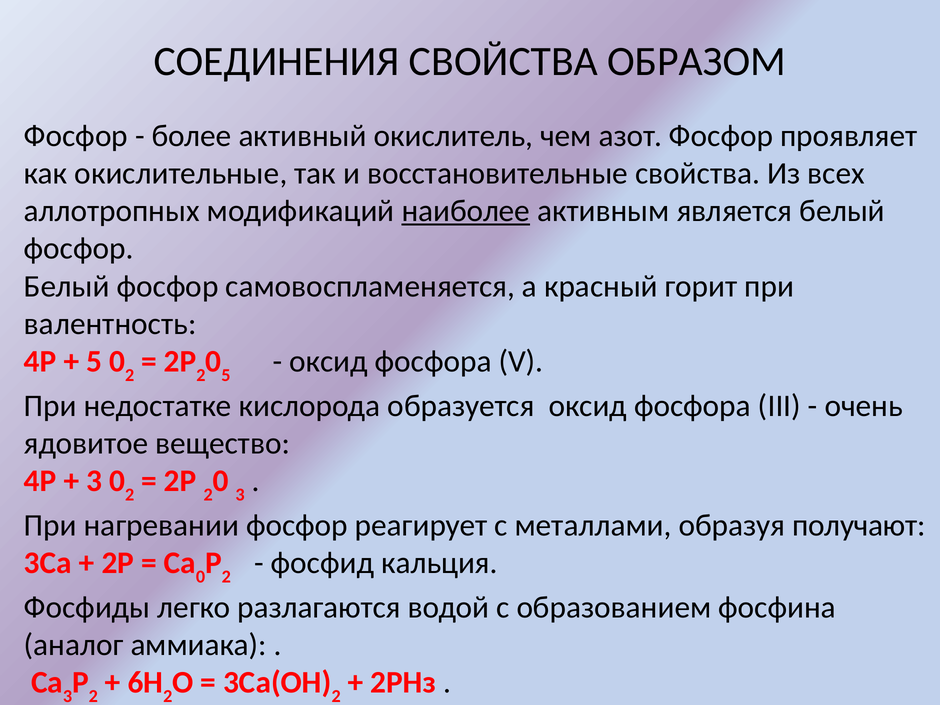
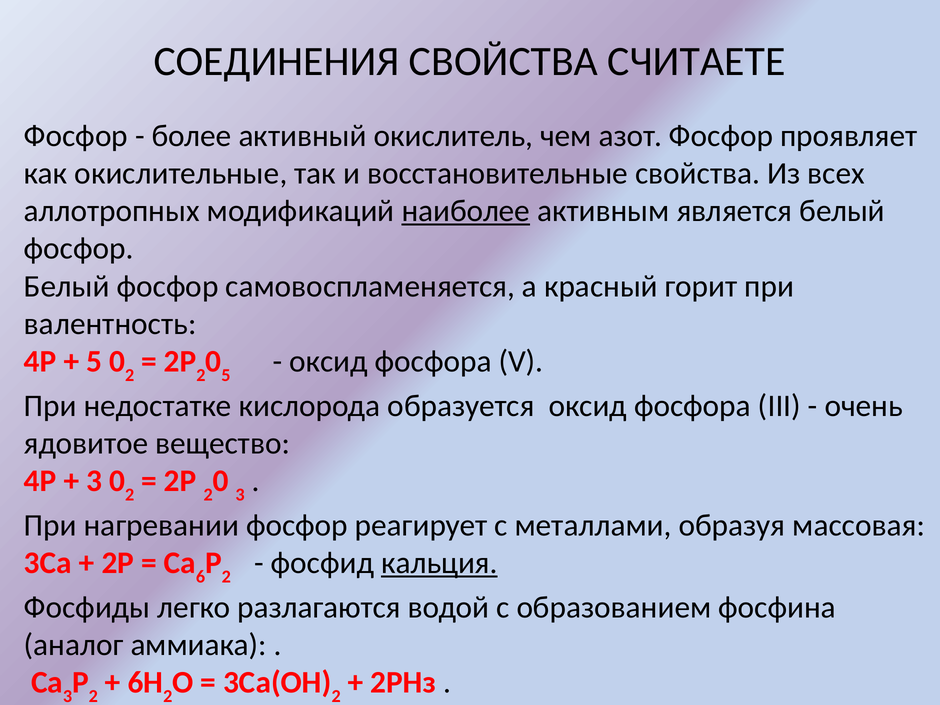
ОБРАЗОМ: ОБРАЗОМ -> СЧИТАЕТЕ
получают: получают -> массовая
0 at (201, 577): 0 -> 6
кальция underline: none -> present
